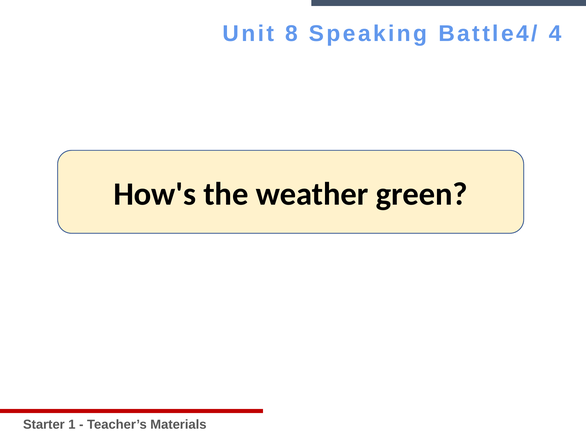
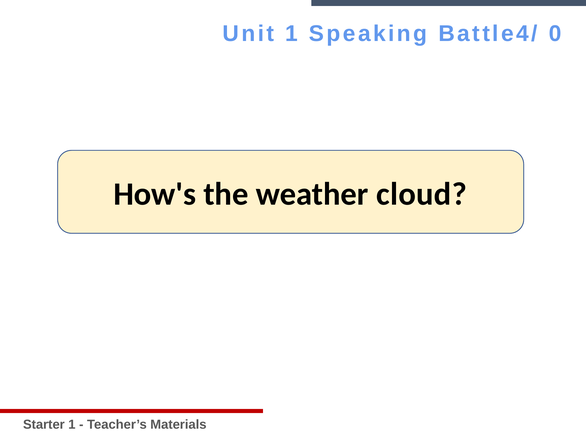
Unit 8: 8 -> 1
4: 4 -> 0
green: green -> cloud
